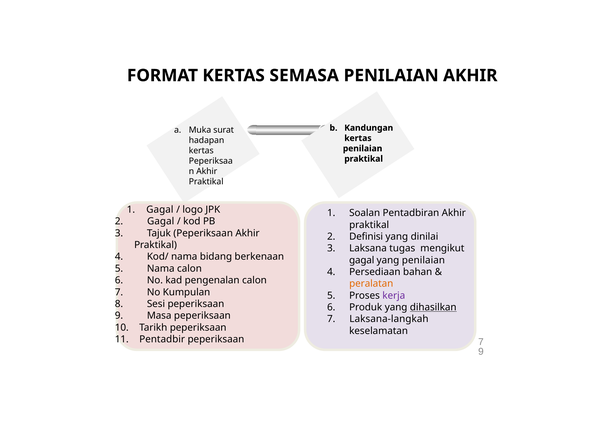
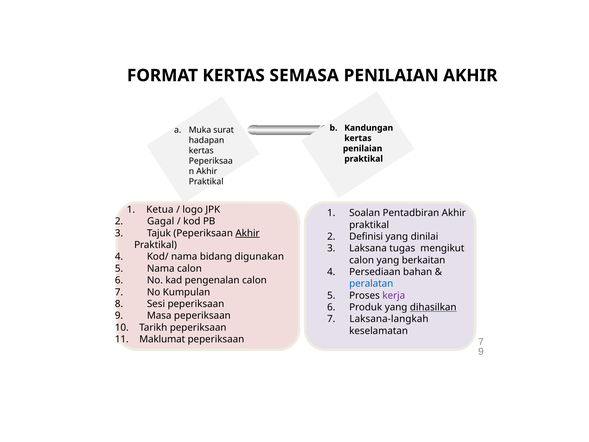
Gagal at (160, 209): Gagal -> Ketua
Akhir at (248, 233) underline: none -> present
berkenaan: berkenaan -> digunakan
gagal at (362, 260): gagal -> calon
yang penilaian: penilaian -> berkaitan
peralatan colour: orange -> blue
Pentadbir: Pentadbir -> Maklumat
